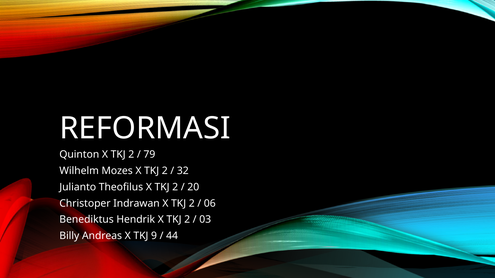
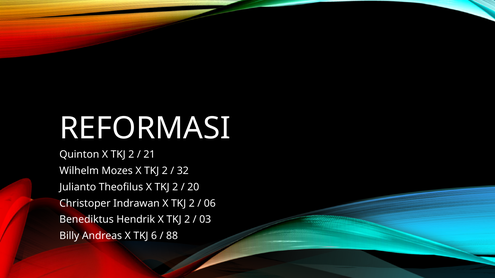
79: 79 -> 21
9: 9 -> 6
44: 44 -> 88
